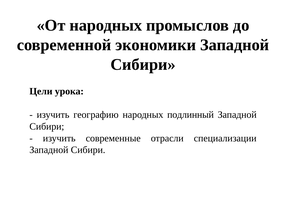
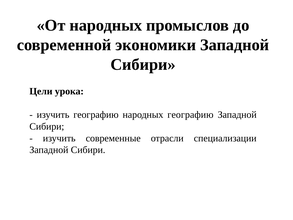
народных подлинный: подлинный -> географию
